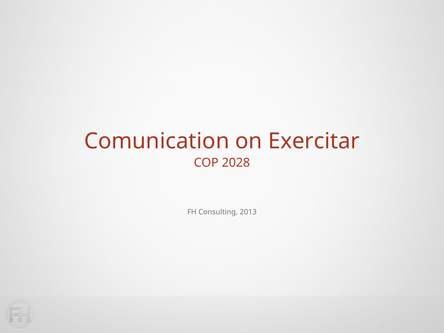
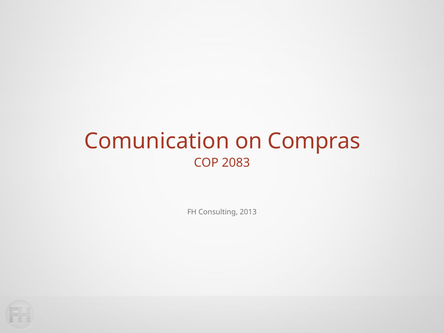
Exercitar: Exercitar -> Compras
2028: 2028 -> 2083
